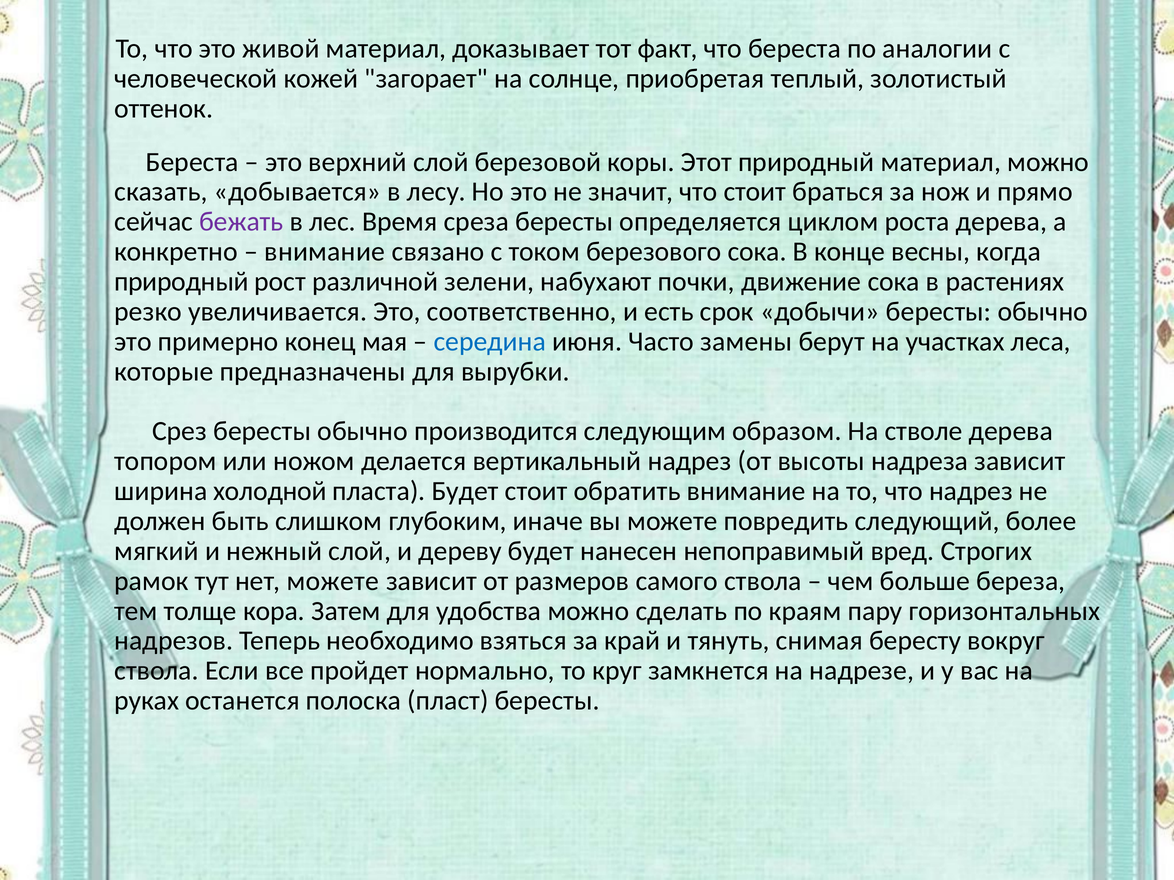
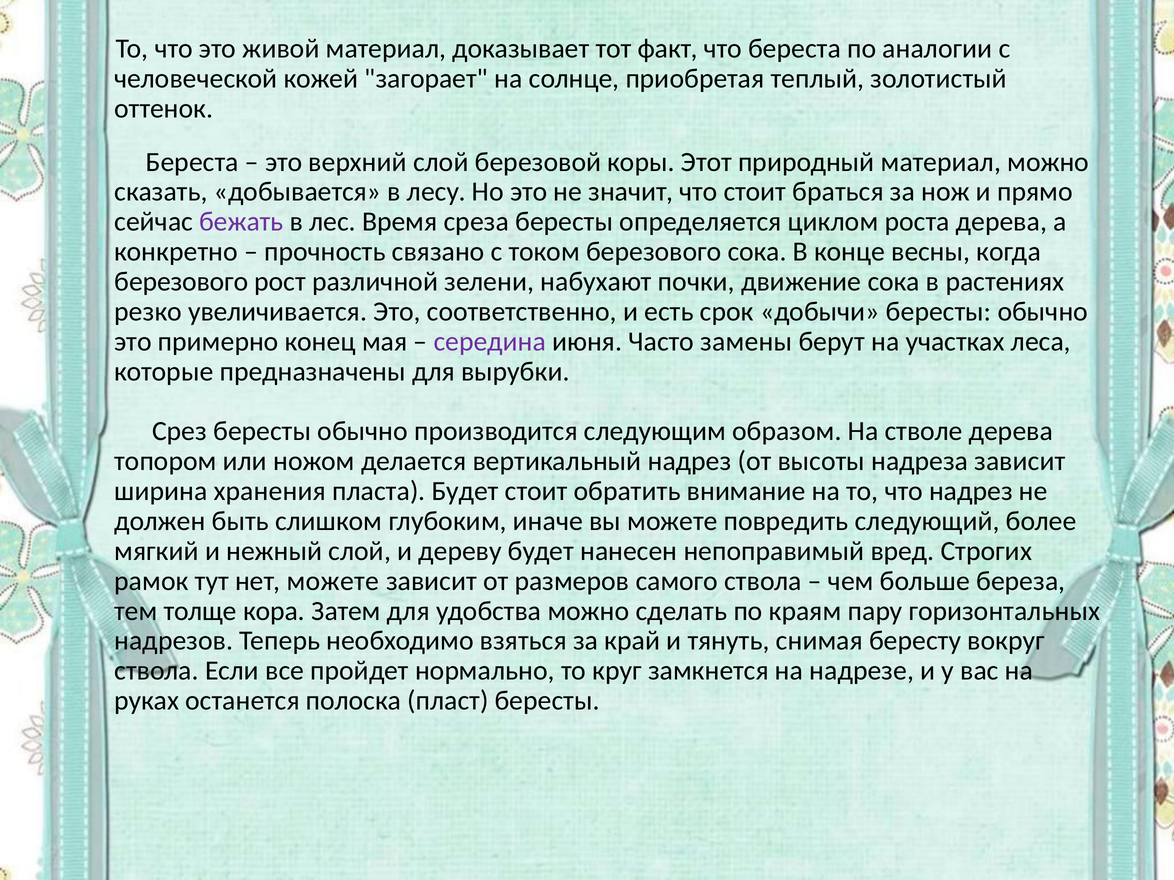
внимание at (325, 252): внимание -> прочность
природный at (181, 282): природный -> березового
середина colour: blue -> purple
холодной: холодной -> хранения
